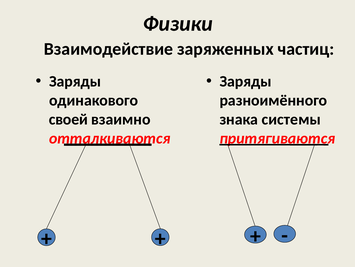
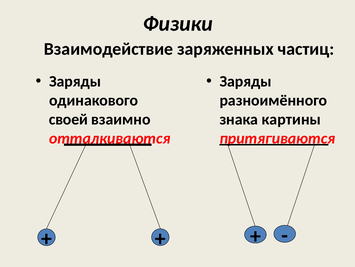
системы: системы -> картины
